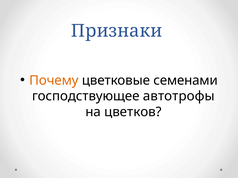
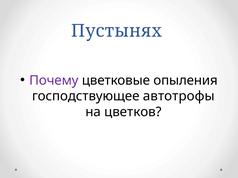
Признаки: Признаки -> Пустынях
Почему colour: orange -> purple
семенами: семенами -> опыления
